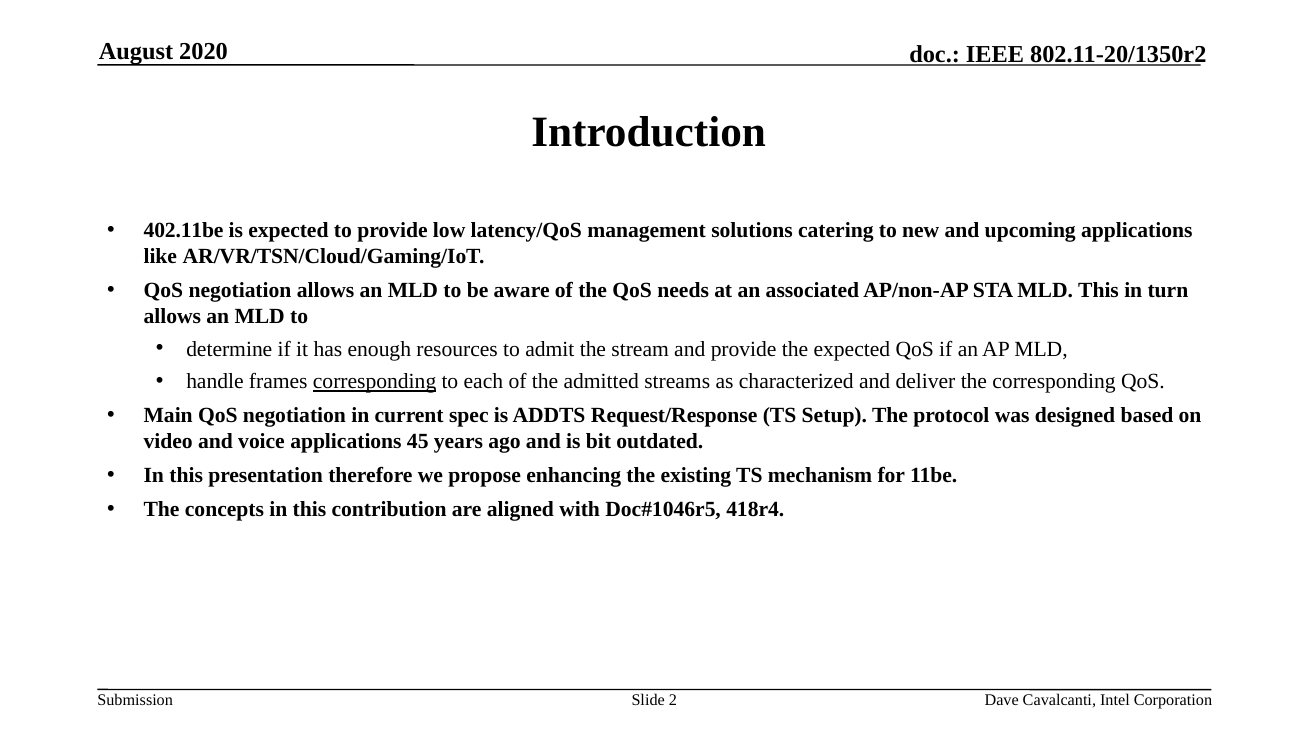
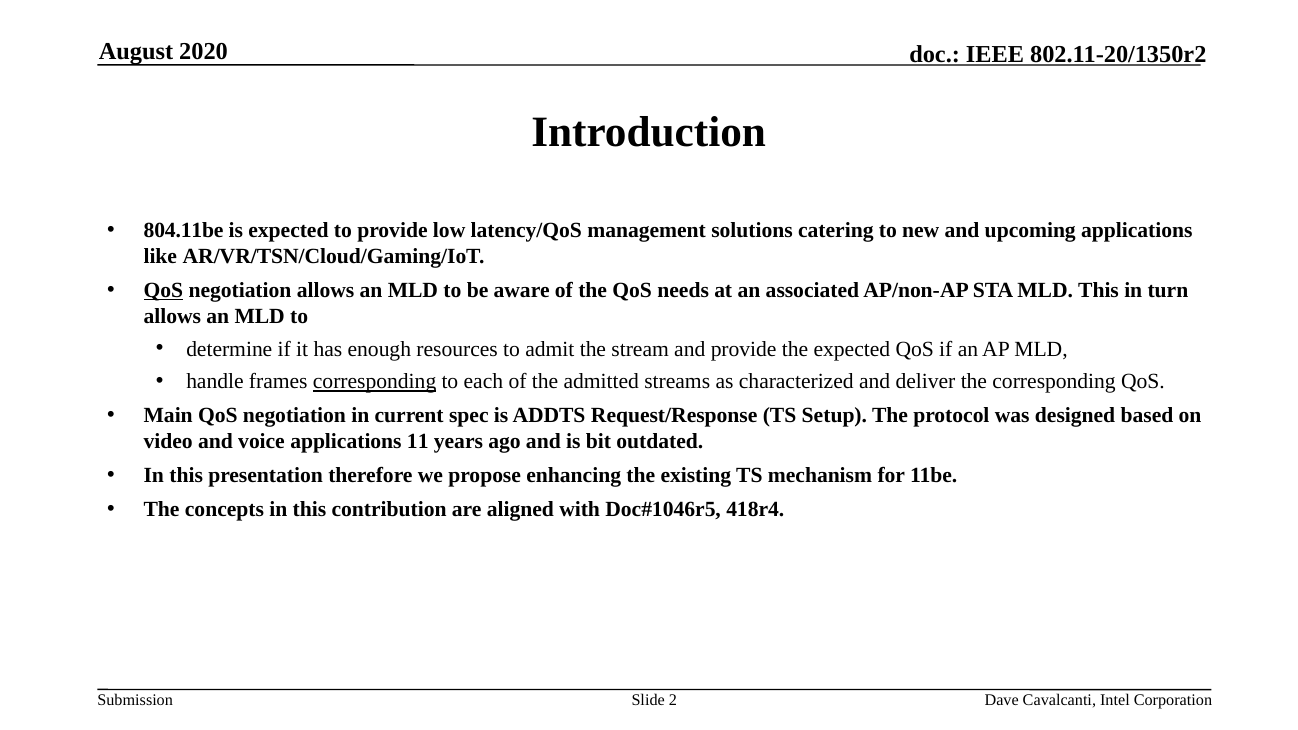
402.11be: 402.11be -> 804.11be
QoS at (163, 290) underline: none -> present
45: 45 -> 11
